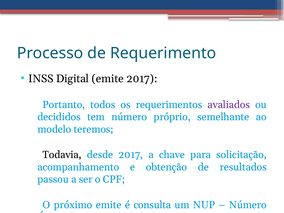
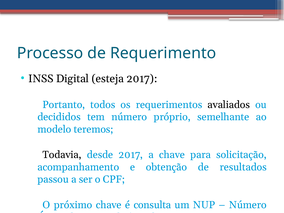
Digital emite: emite -> esteja
avaliados colour: purple -> black
próximo emite: emite -> chave
